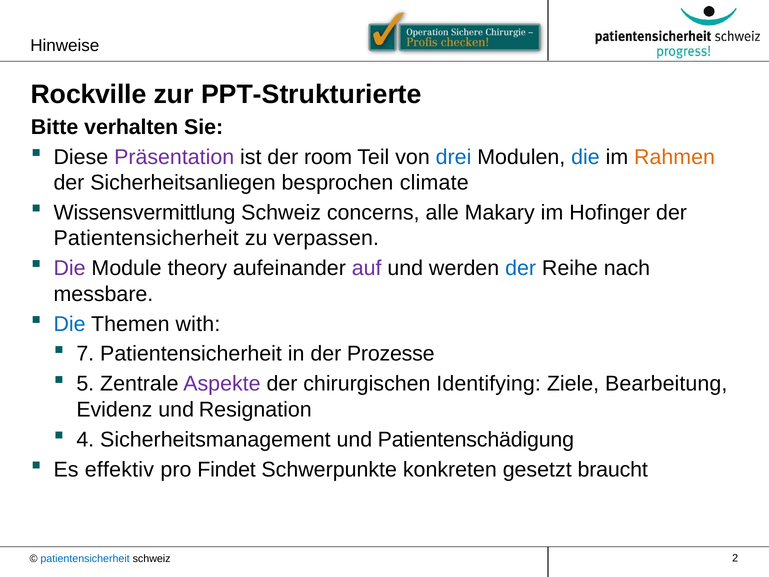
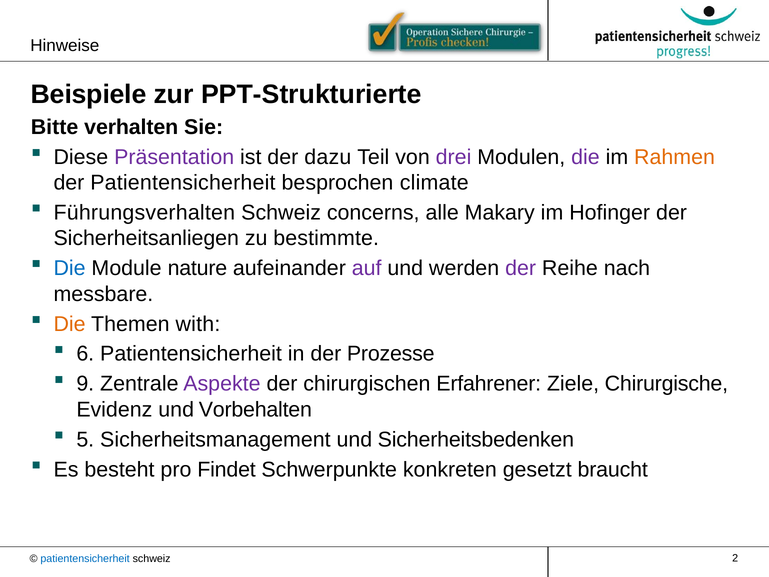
Rockville: Rockville -> Beispiele
room: room -> dazu
drei colour: blue -> purple
die at (585, 157) colour: blue -> purple
der Sicherheitsanliegen: Sicherheitsanliegen -> Patientensicherheit
Wissensvermittlung: Wissensvermittlung -> Führungsverhalten
Patientensicherheit at (146, 238): Patientensicherheit -> Sicherheitsanliegen
verpassen: verpassen -> bestimmte
Die at (70, 268) colour: purple -> blue
theory: theory -> nature
der at (521, 268) colour: blue -> purple
Die at (70, 324) colour: blue -> orange
7: 7 -> 6
5: 5 -> 9
Identifying: Identifying -> Erfahrener
Bearbeitung: Bearbeitung -> Chirurgische
Resignation: Resignation -> Vorbehalten
4: 4 -> 5
Patientenschädigung: Patientenschädigung -> Sicherheitsbedenken
effektiv: effektiv -> besteht
